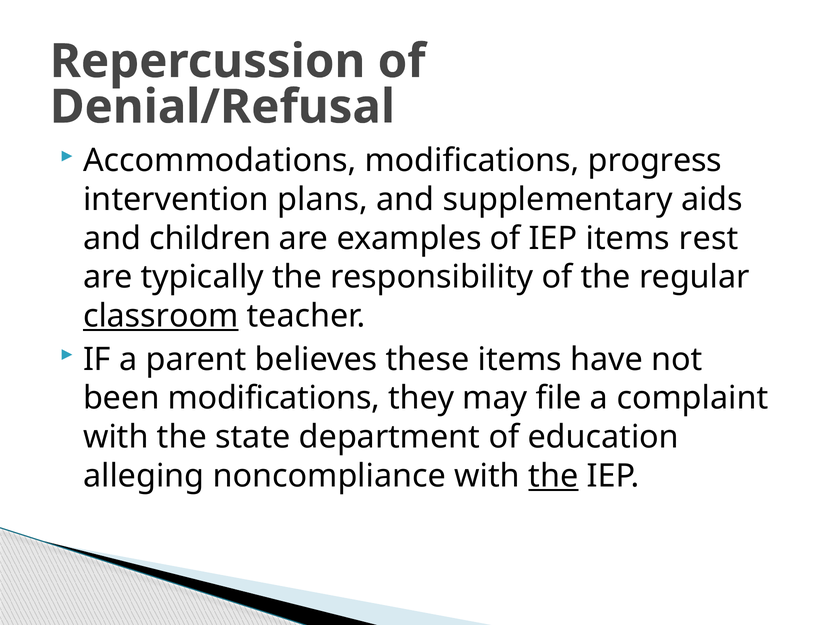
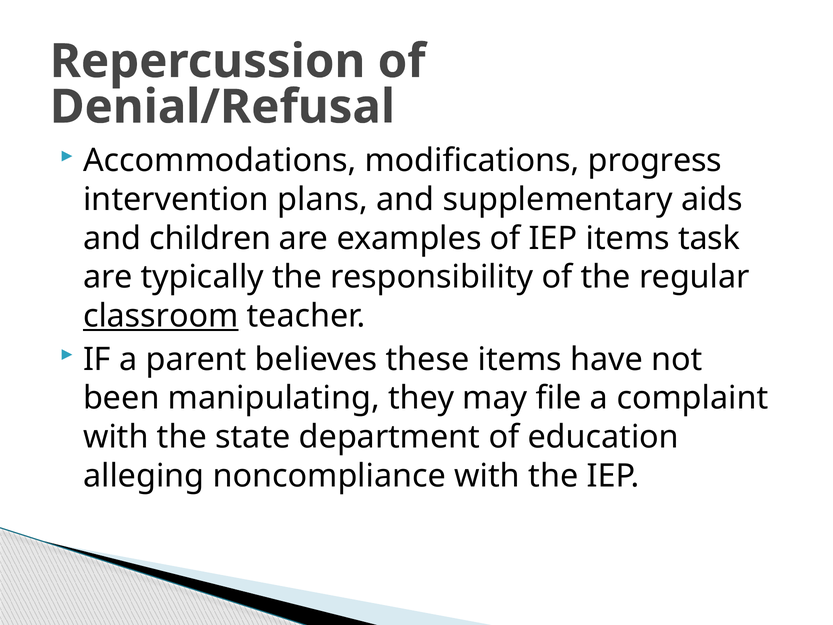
rest: rest -> task
been modifications: modifications -> manipulating
the at (553, 476) underline: present -> none
